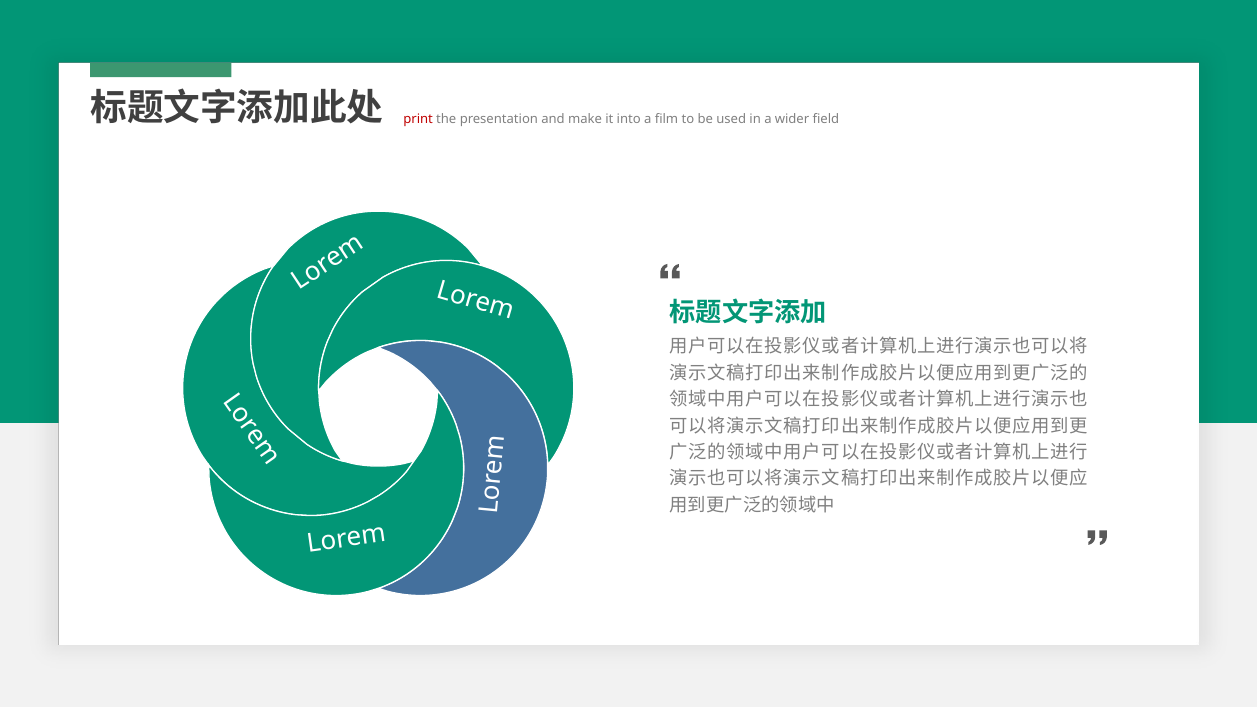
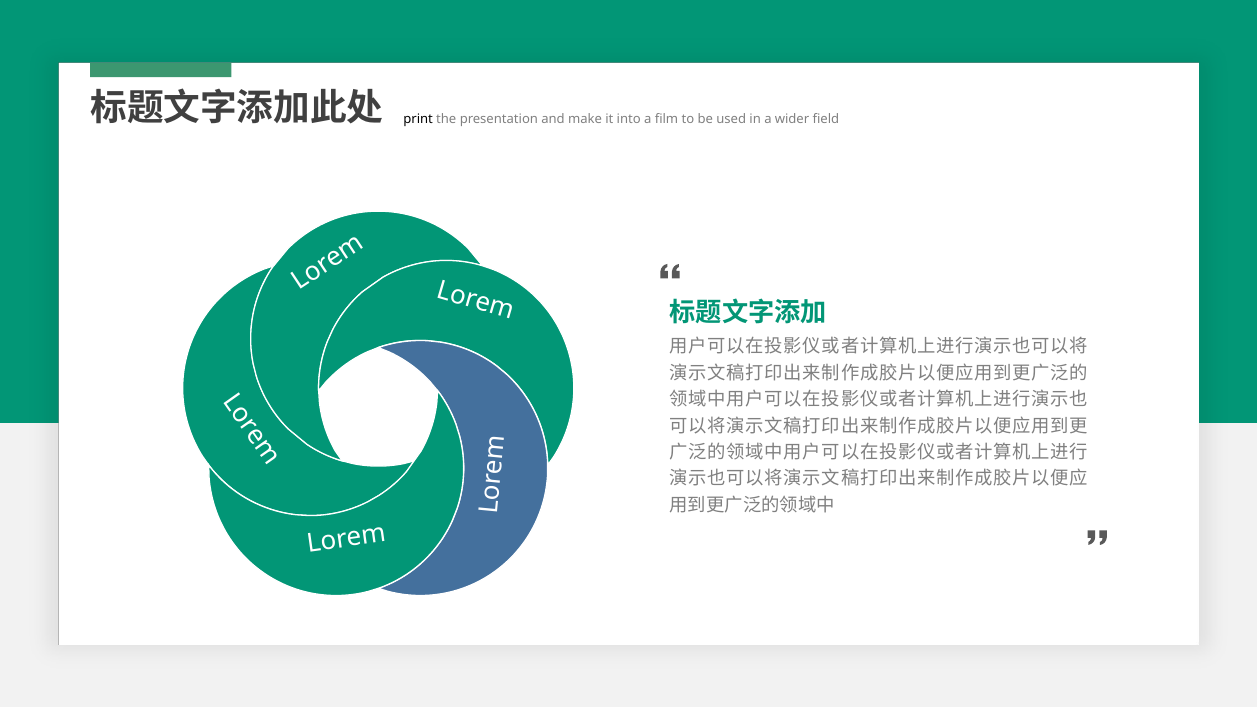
print colour: red -> black
